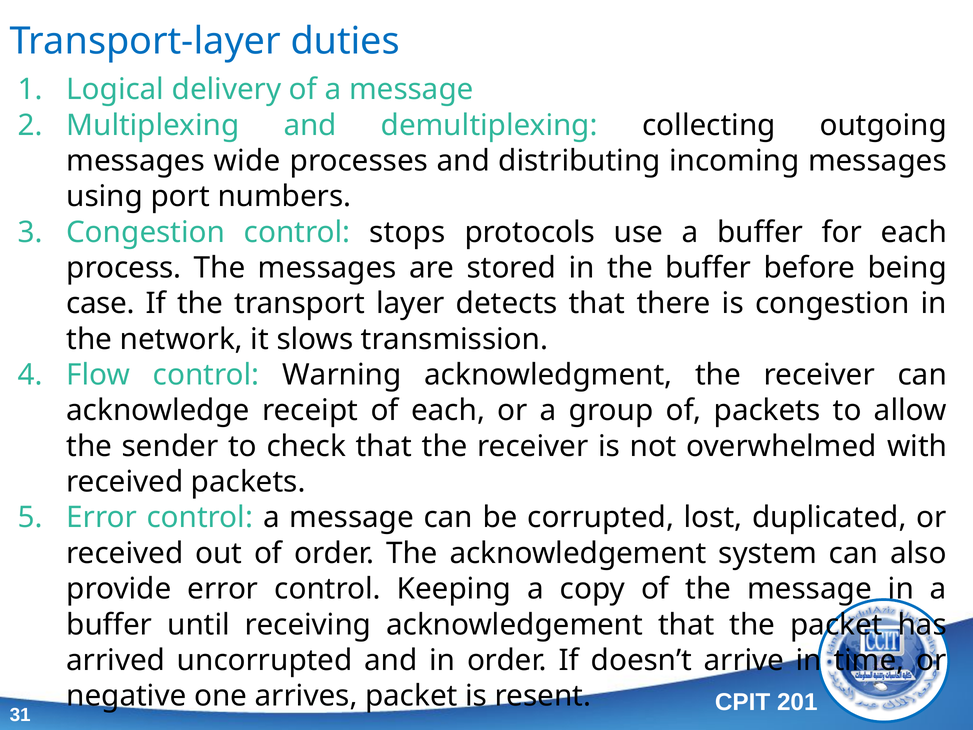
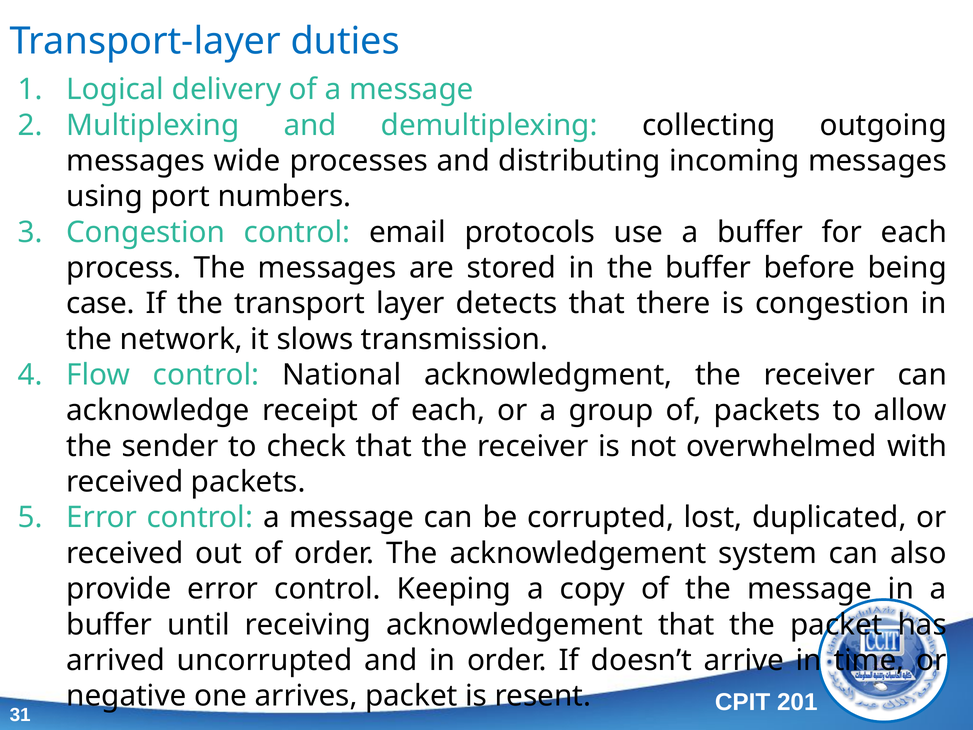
stops: stops -> email
Warning: Warning -> National
